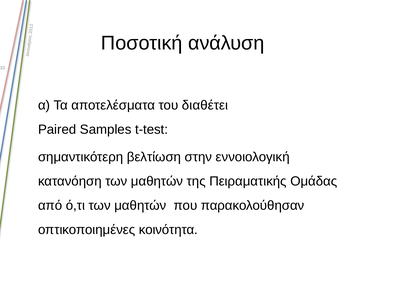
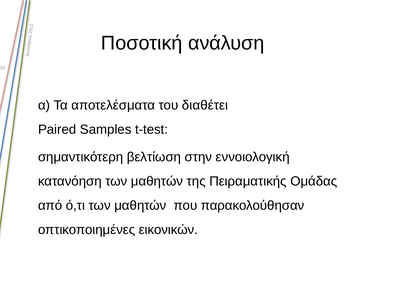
κοινότητα: κοινότητα -> εικονικών
